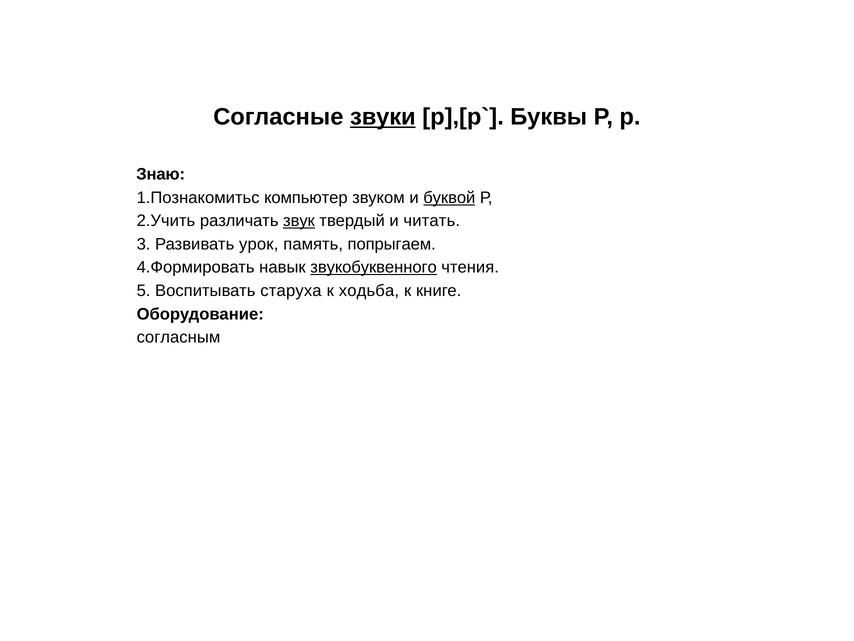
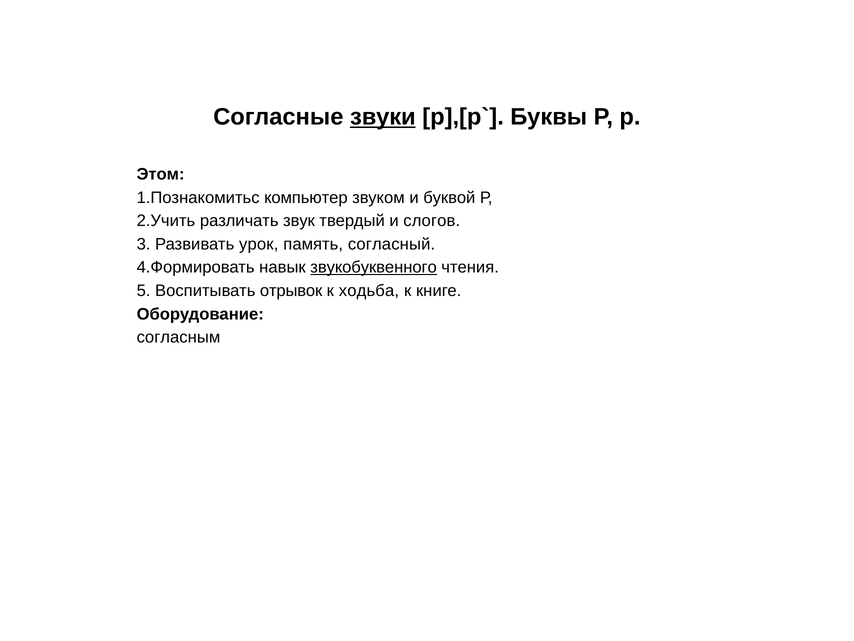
Знаю: Знаю -> Этом
буквой underline: present -> none
звук underline: present -> none
читать: читать -> слогов
попрыгаем: попрыгаем -> согласный
старуха: старуха -> отрывок
